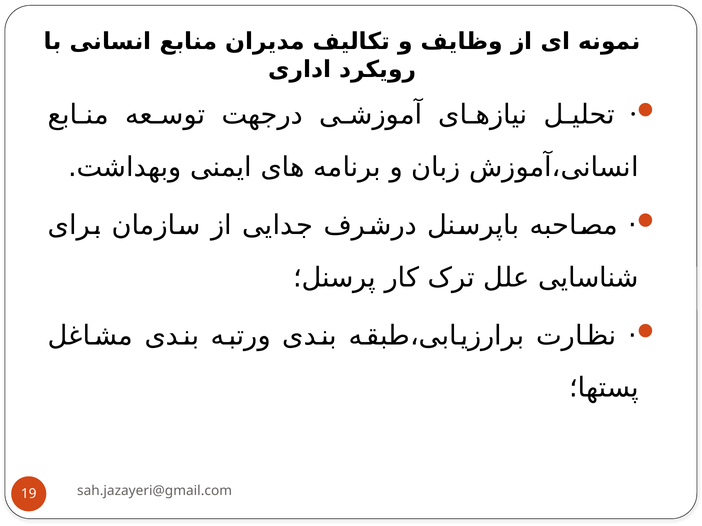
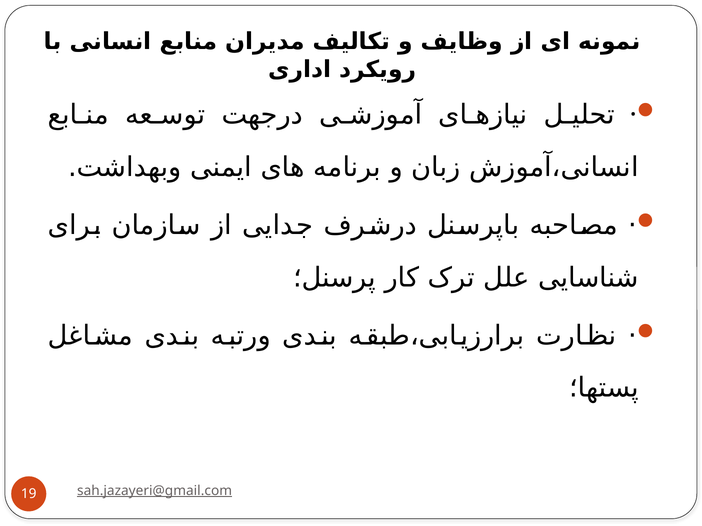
sah.jazayeri@gmail.com underline: none -> present
